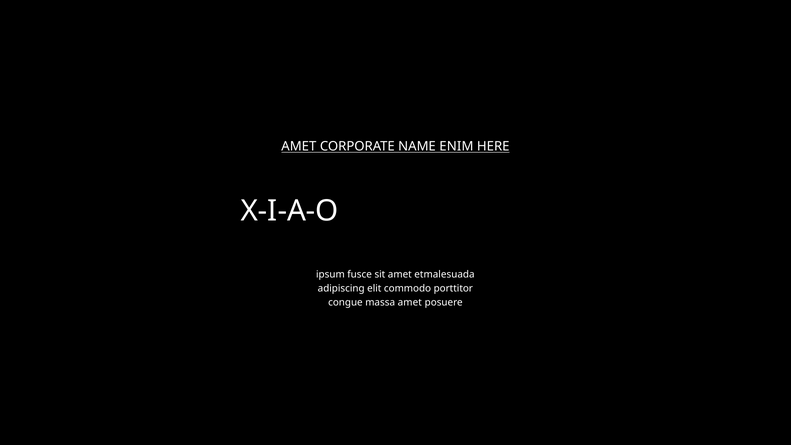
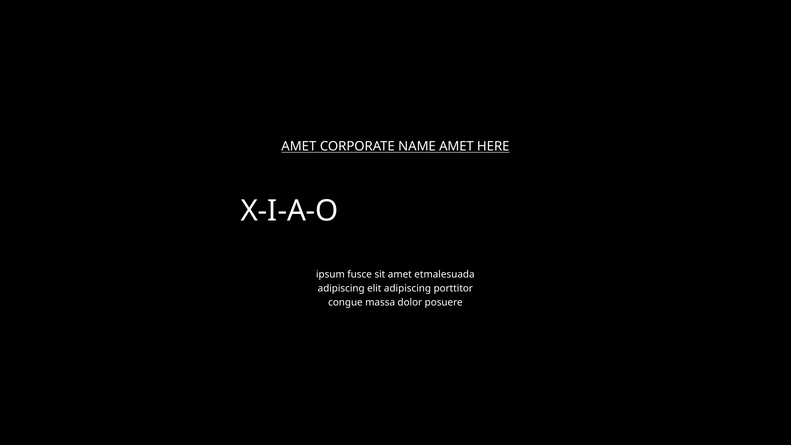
NAME ENIM: ENIM -> AMET
elit commodo: commodo -> adipiscing
massa amet: amet -> dolor
